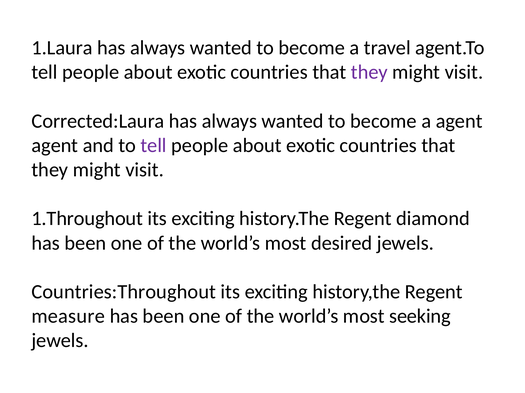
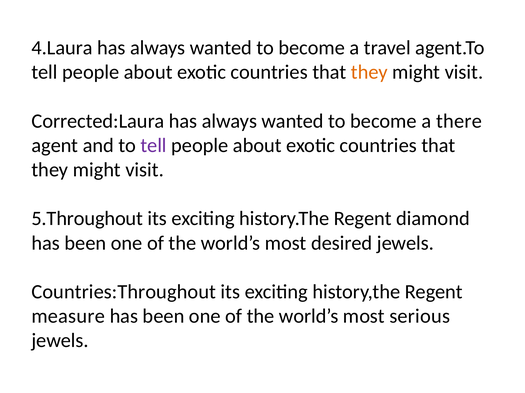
1.Laura: 1.Laura -> 4.Laura
they at (369, 72) colour: purple -> orange
a agent: agent -> there
1.Throughout: 1.Throughout -> 5.Throughout
seeking: seeking -> serious
